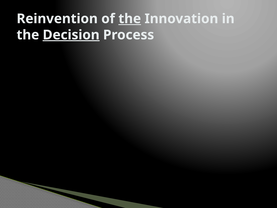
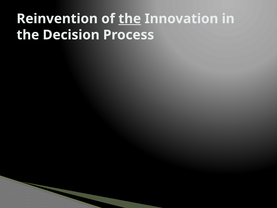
Decision underline: present -> none
